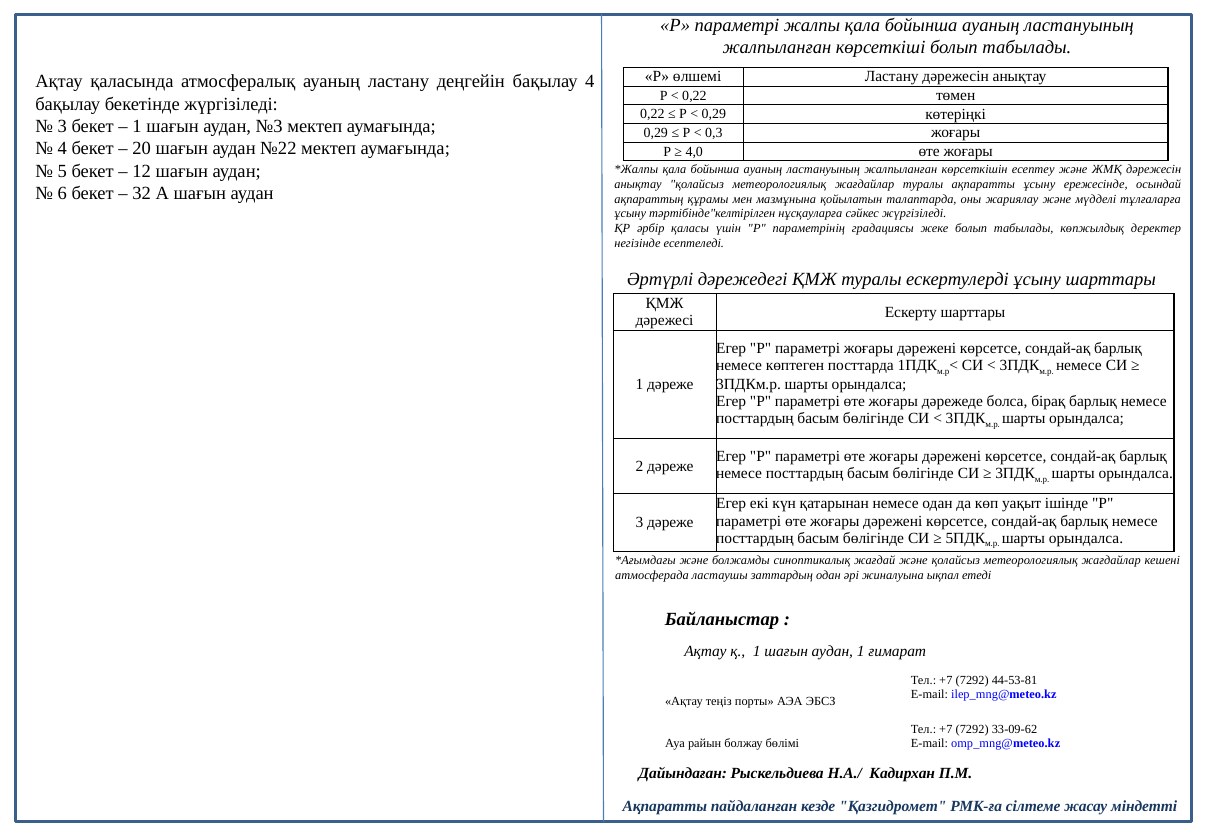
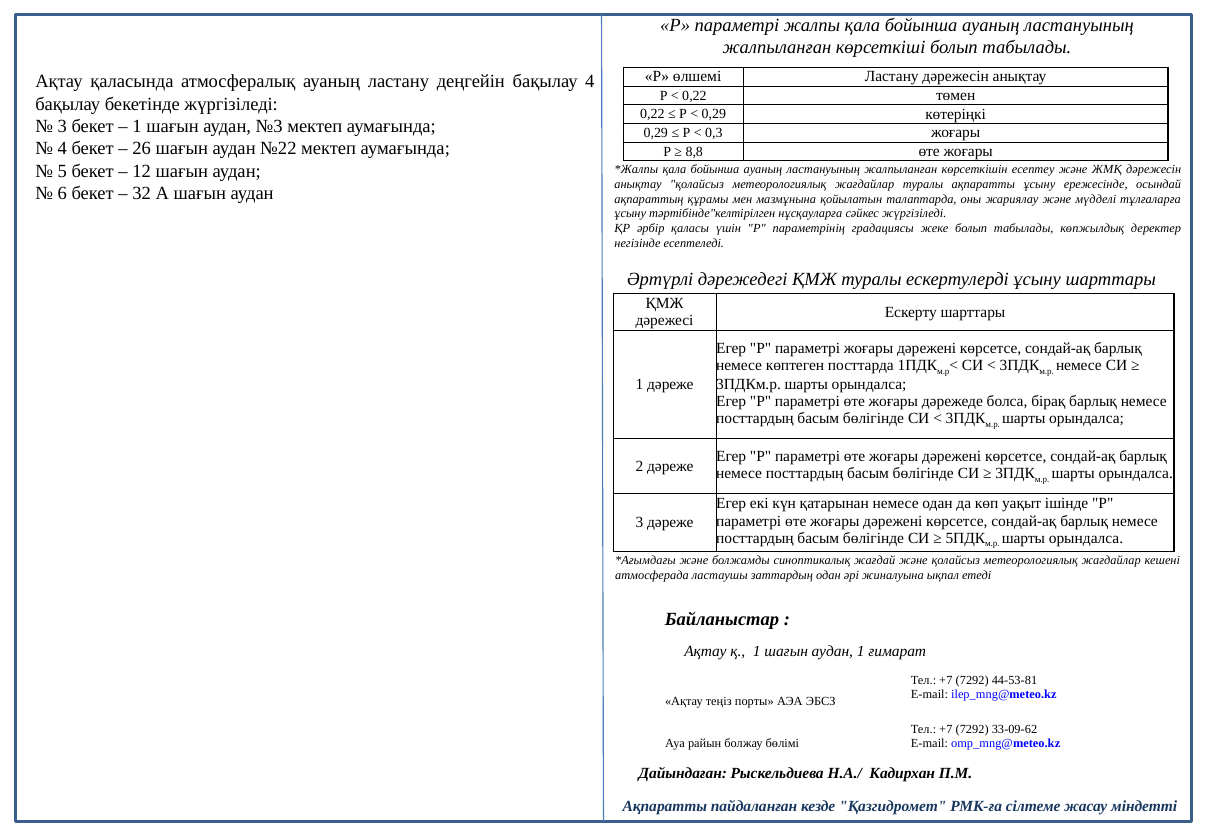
20: 20 -> 26
4,0: 4,0 -> 8,8
